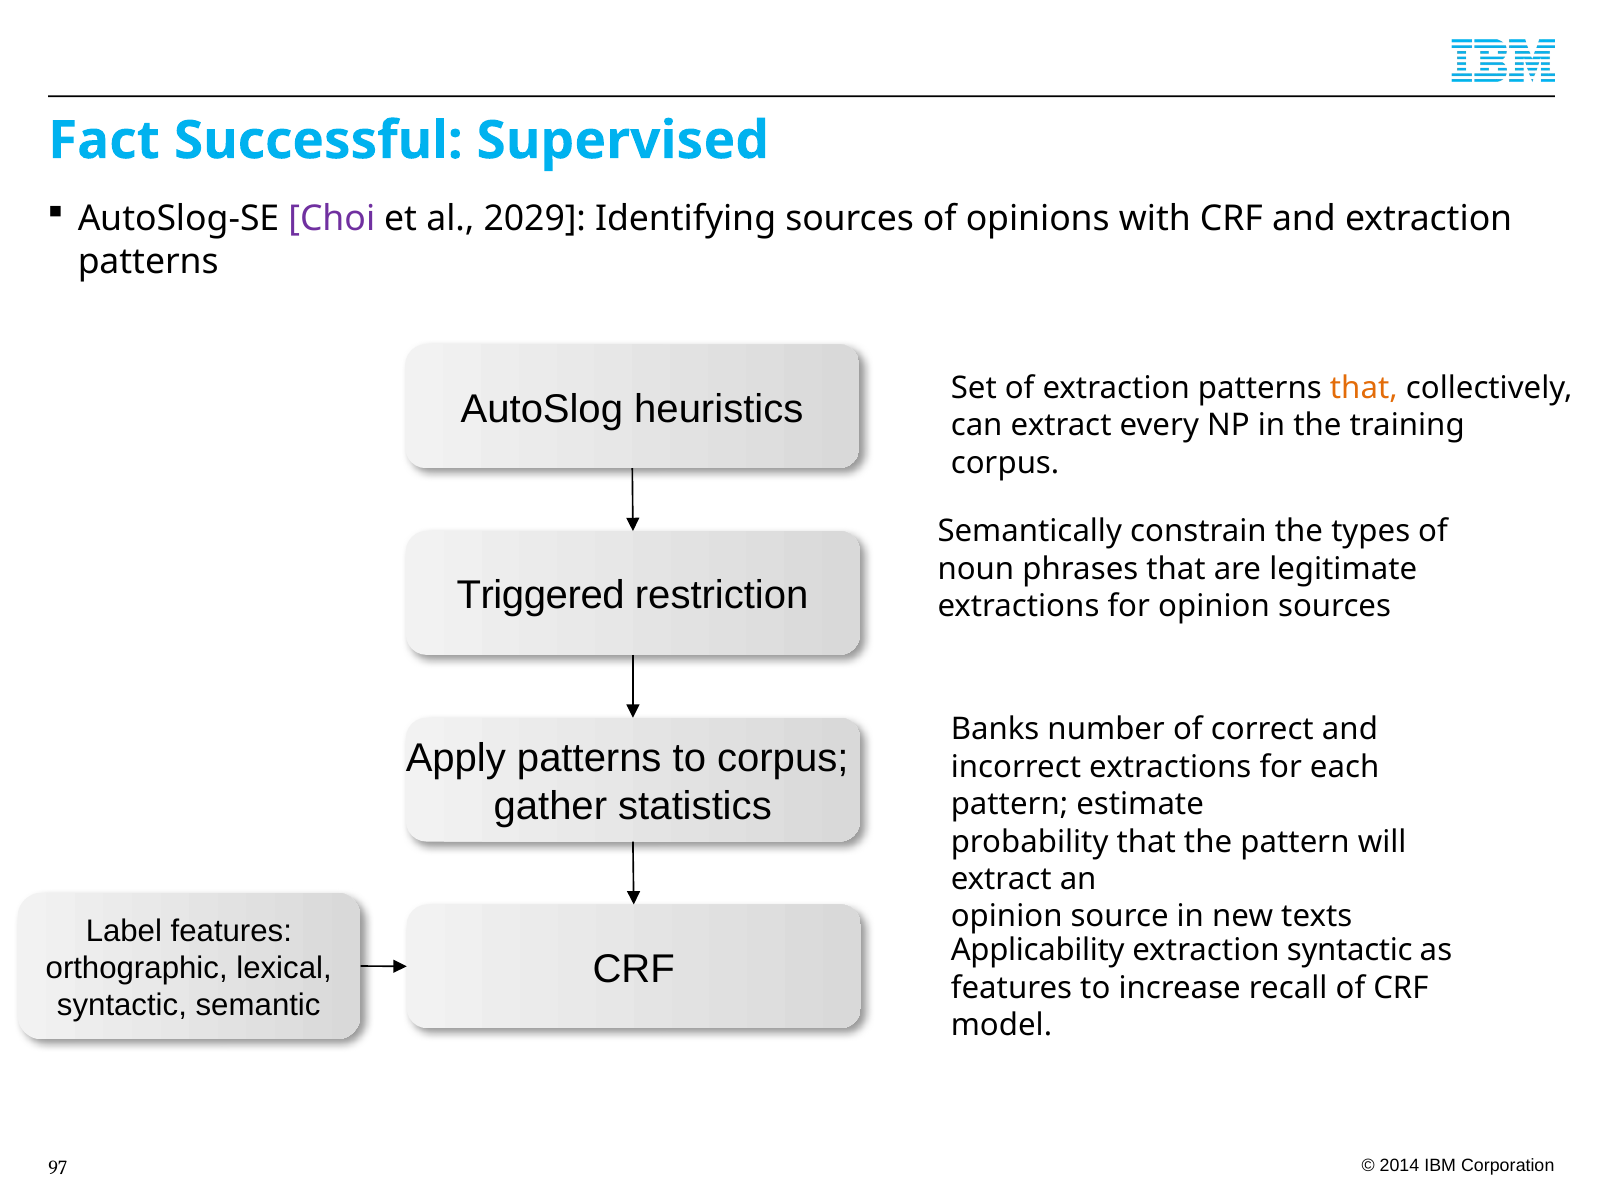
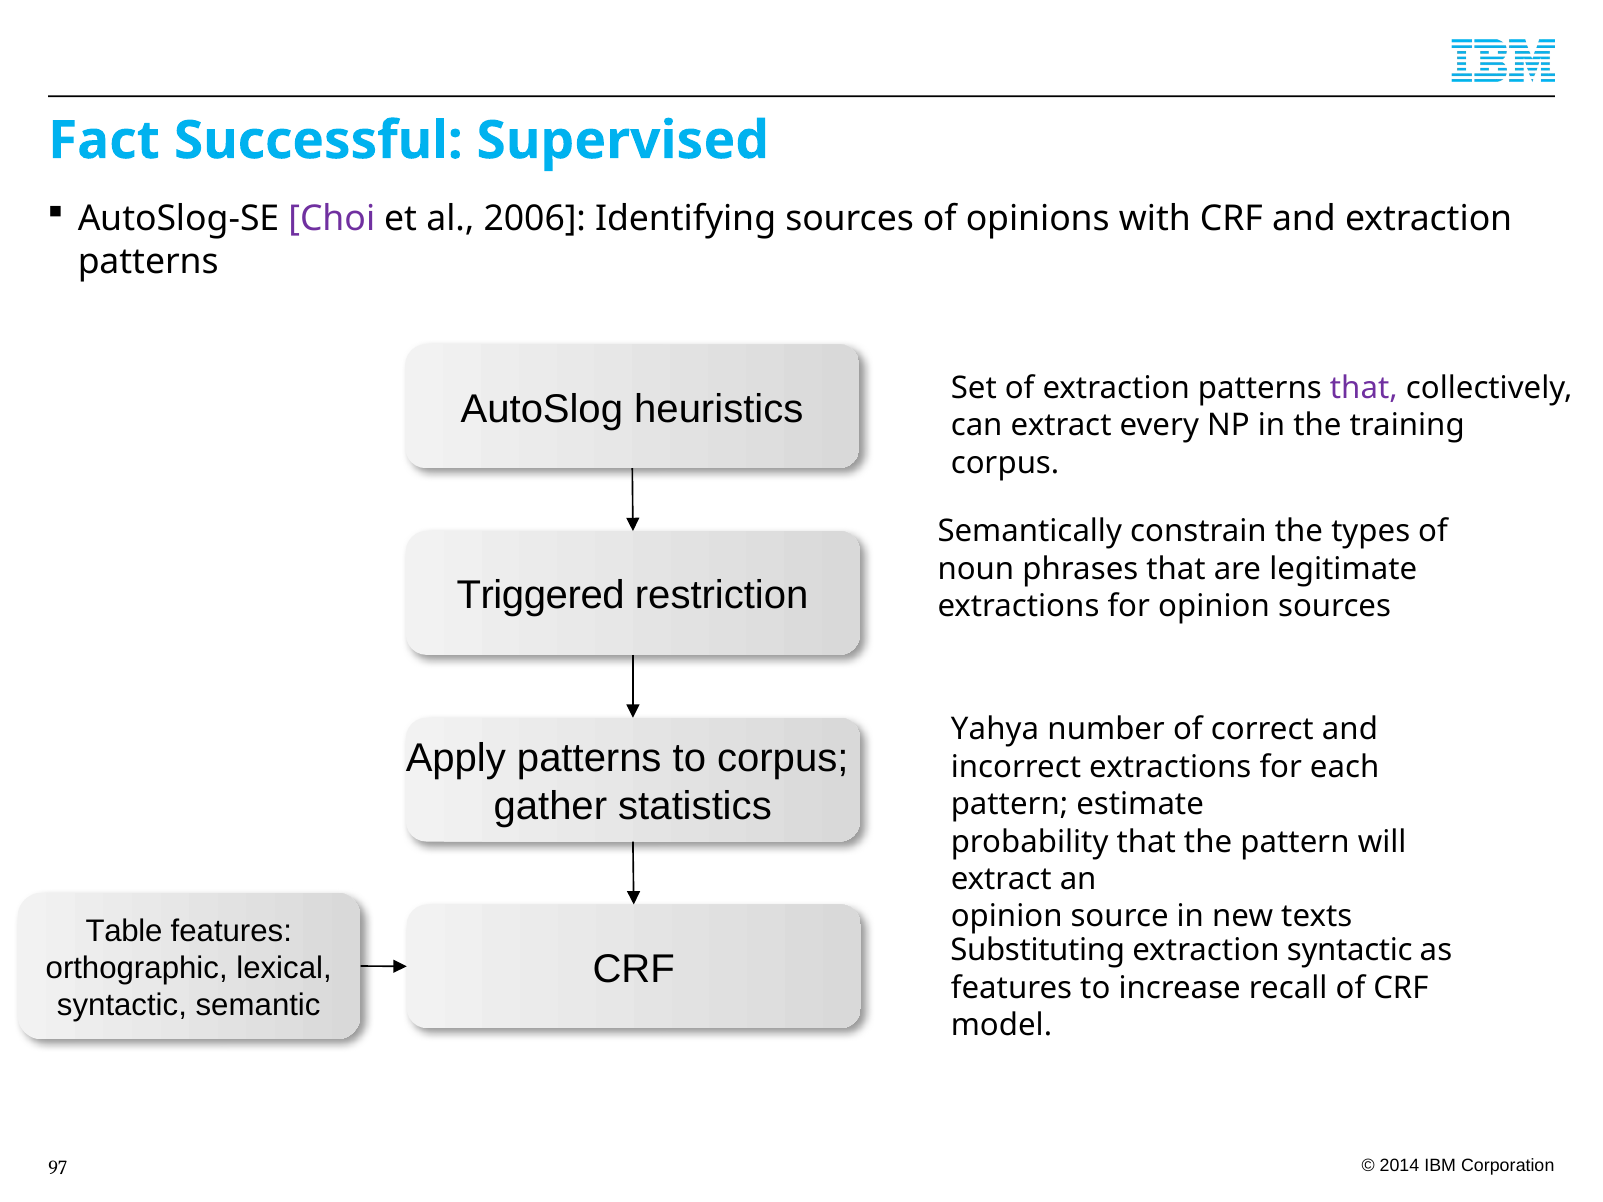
2029: 2029 -> 2006
that at (1364, 388) colour: orange -> purple
Banks: Banks -> Yahya
Label: Label -> Table
Applicability: Applicability -> Substituting
